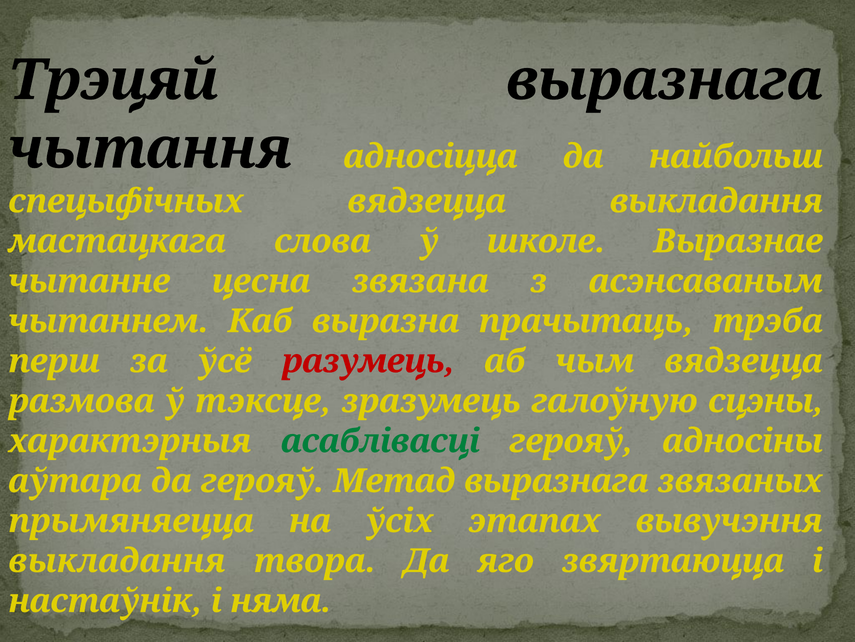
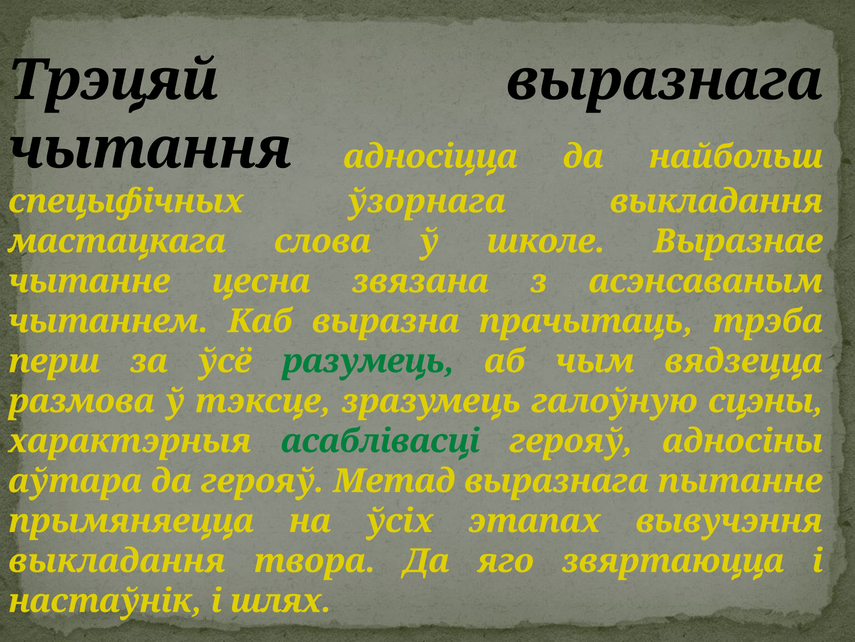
спецыфічных вядзецца: вядзецца -> ўзорнага
разумець colour: red -> green
звязаных: звязаных -> пытанне
няма: няма -> шлях
